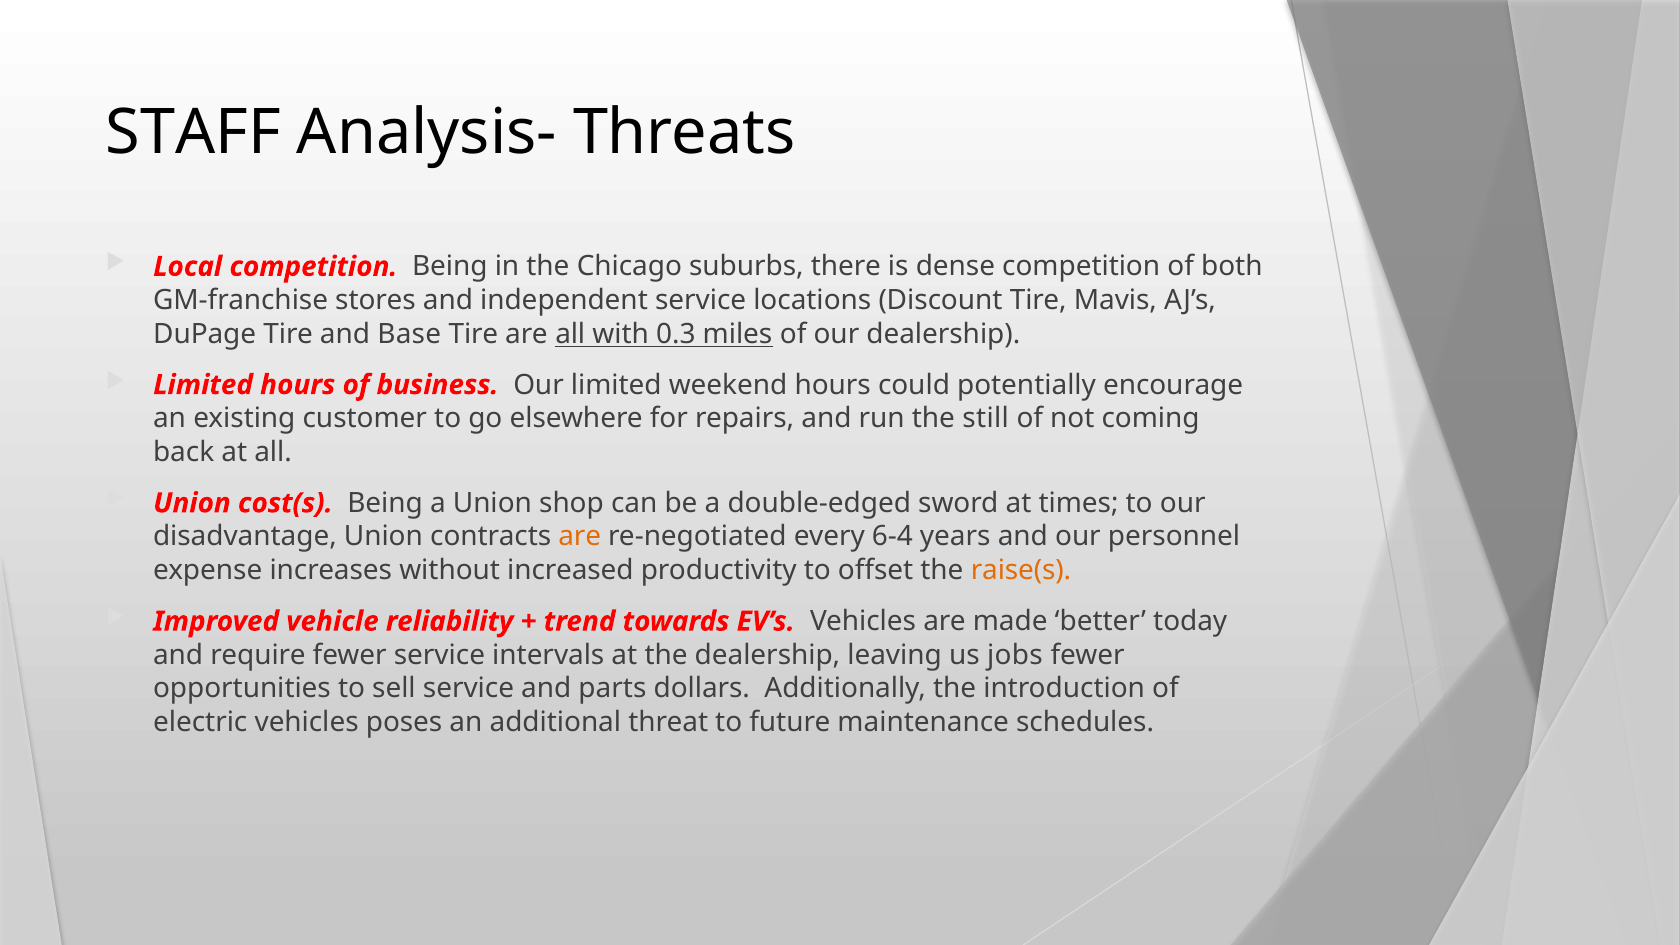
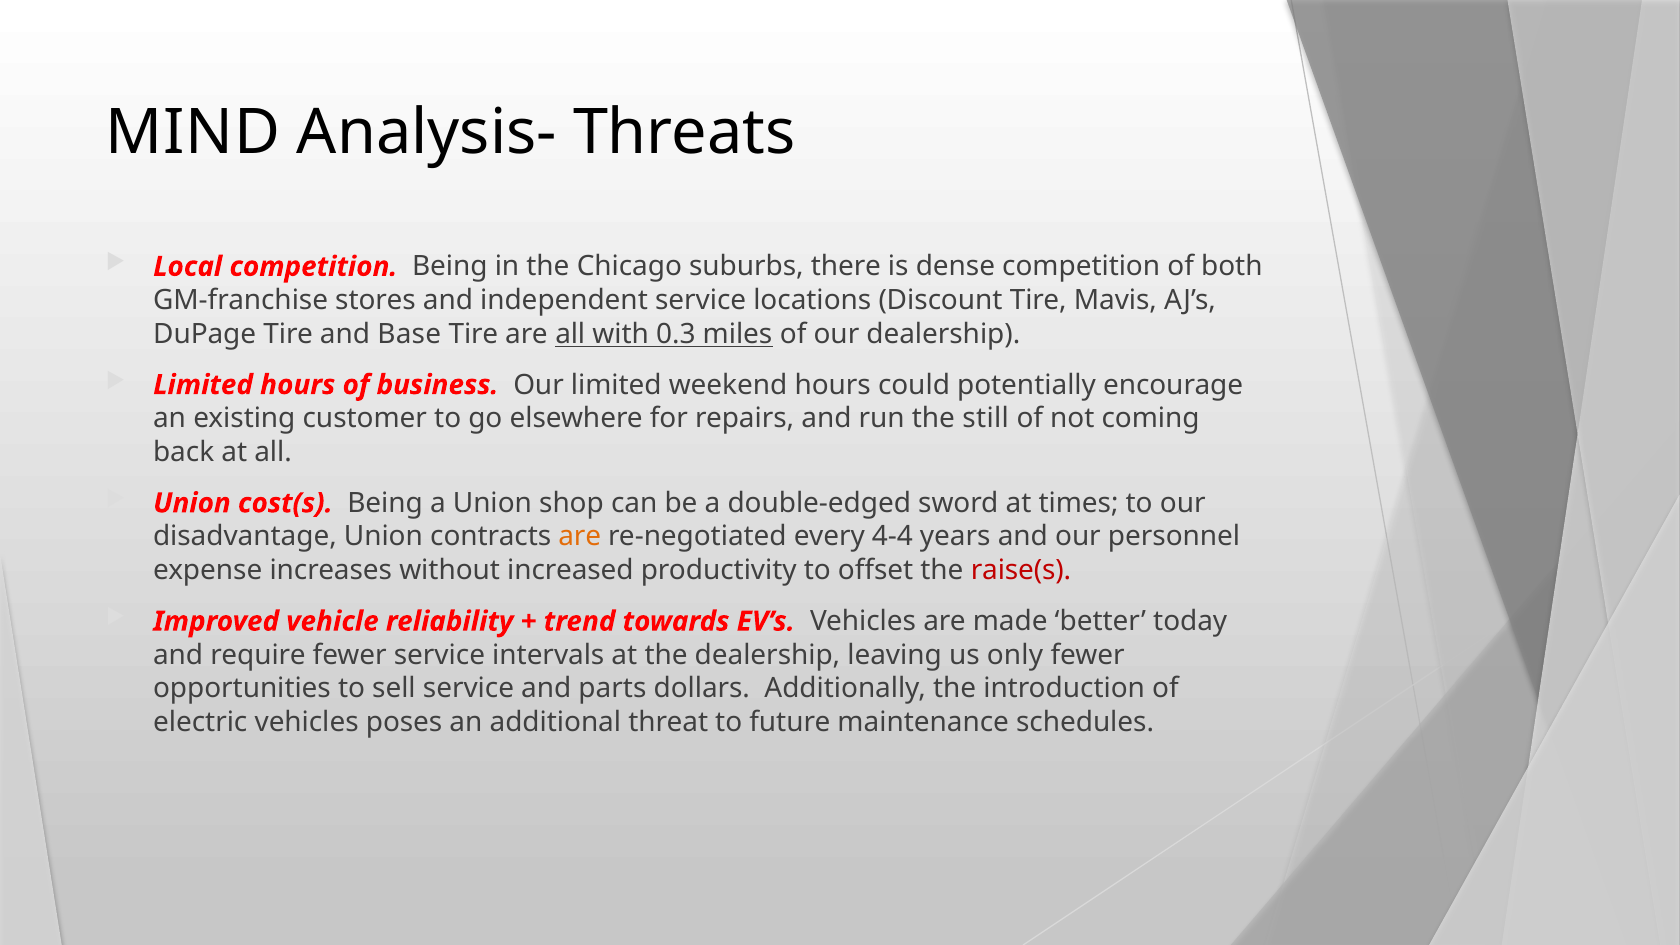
STAFF: STAFF -> MIND
6-4: 6-4 -> 4-4
raise(s colour: orange -> red
jobs: jobs -> only
